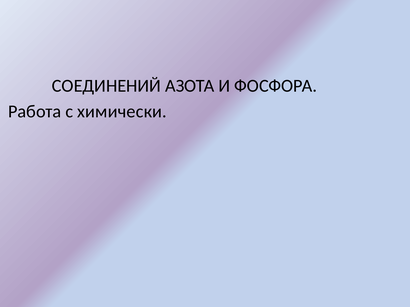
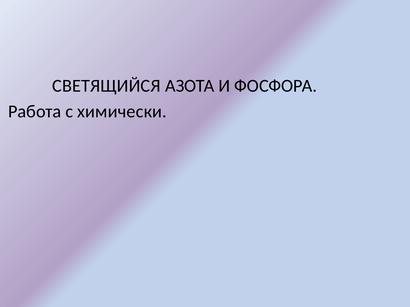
СОЕДИНЕНИЙ: СОЕДИНЕНИЙ -> СВЕТЯЩИЙСЯ
